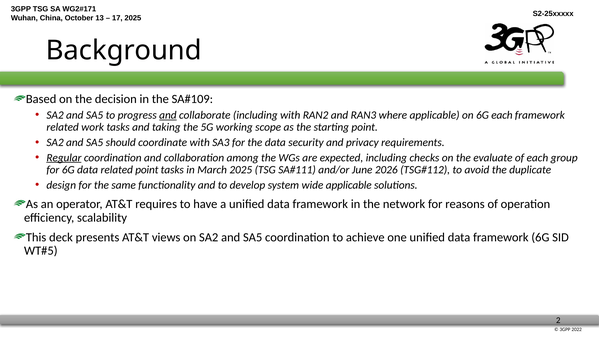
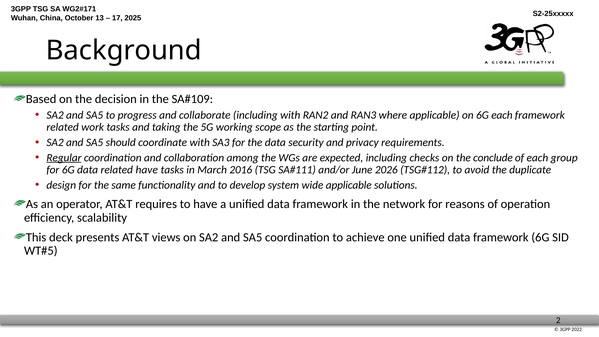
and at (168, 115) underline: present -> none
evaluate: evaluate -> conclude
related point: point -> have
March 2025: 2025 -> 2016
